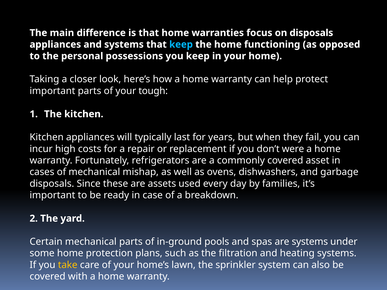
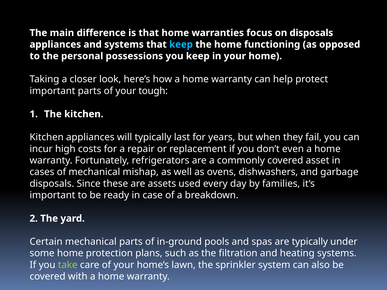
were: were -> even
are systems: systems -> typically
take colour: yellow -> light green
